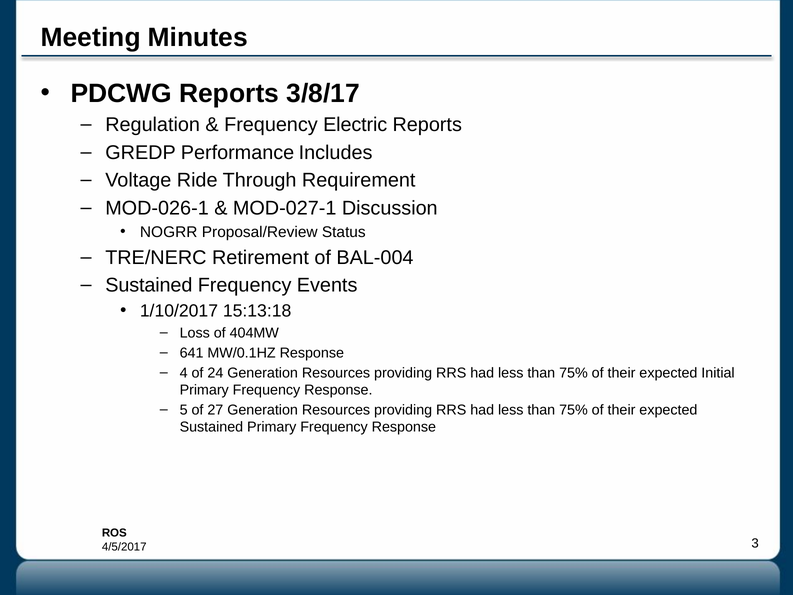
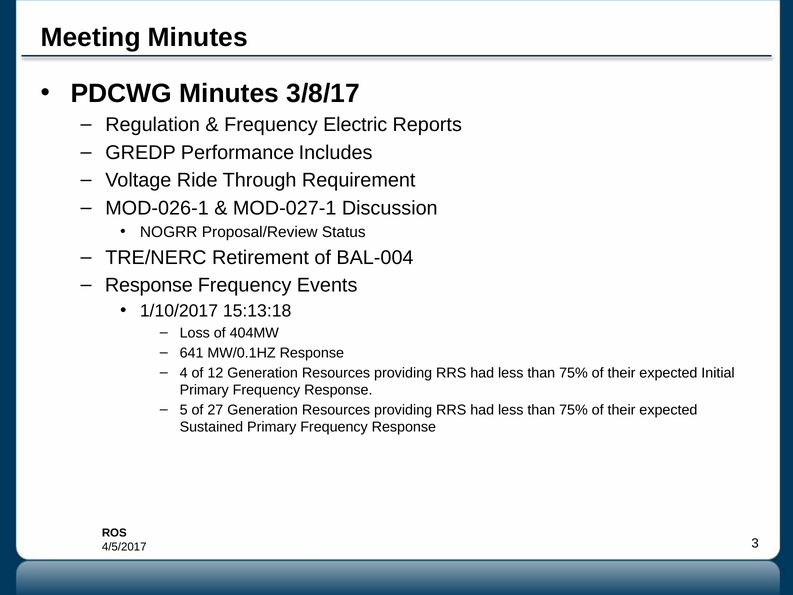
PDCWG Reports: Reports -> Minutes
Sustained at (149, 285): Sustained -> Response
24: 24 -> 12
